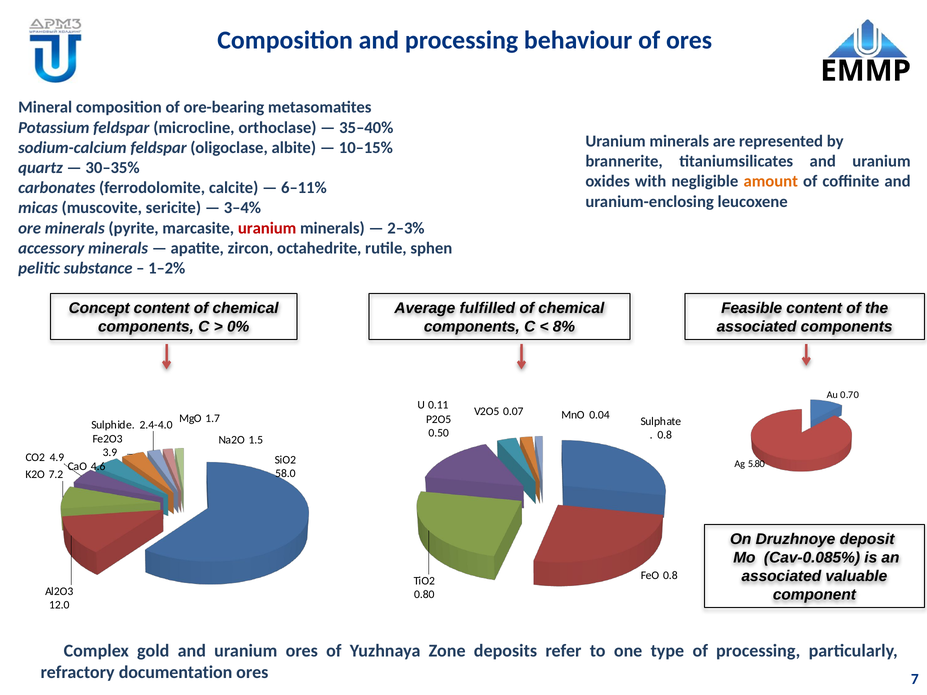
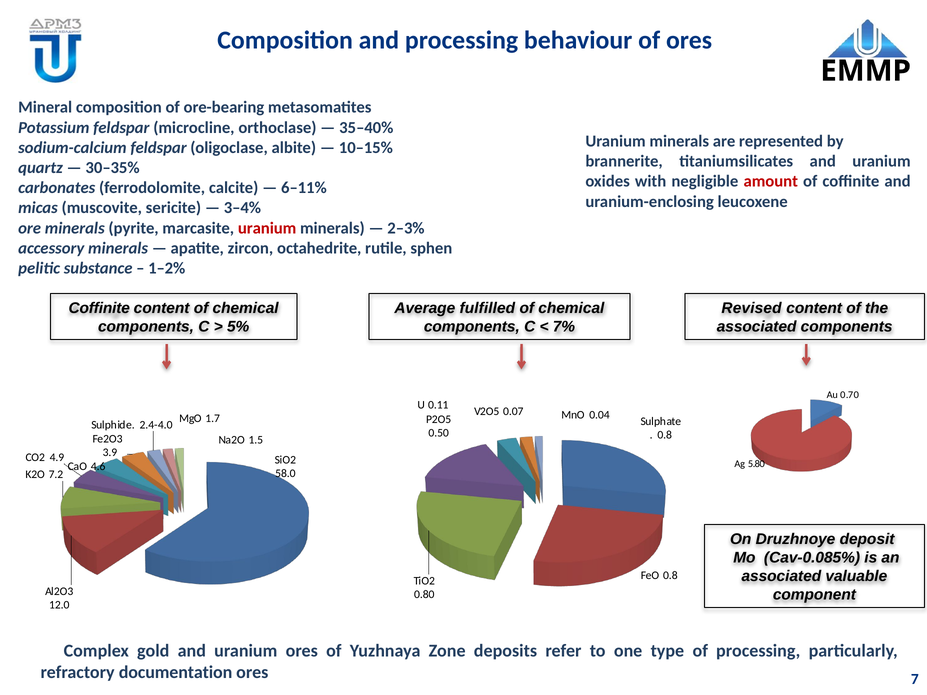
amount colour: orange -> red
Concept at (99, 308): Concept -> Coffinite
Feasible: Feasible -> Revised
0%: 0% -> 5%
8%: 8% -> 7%
